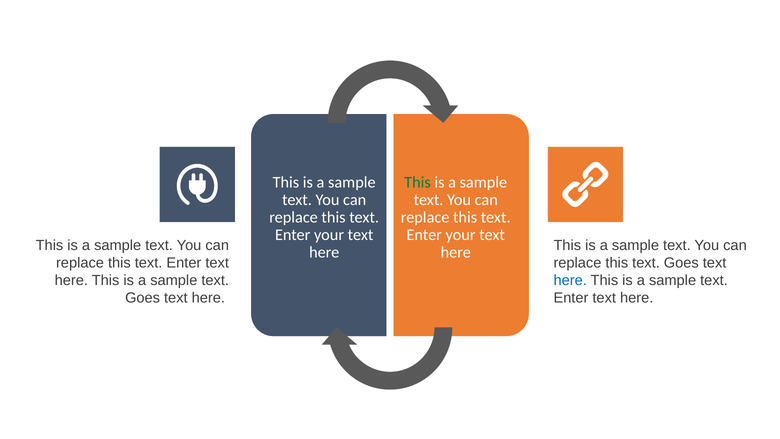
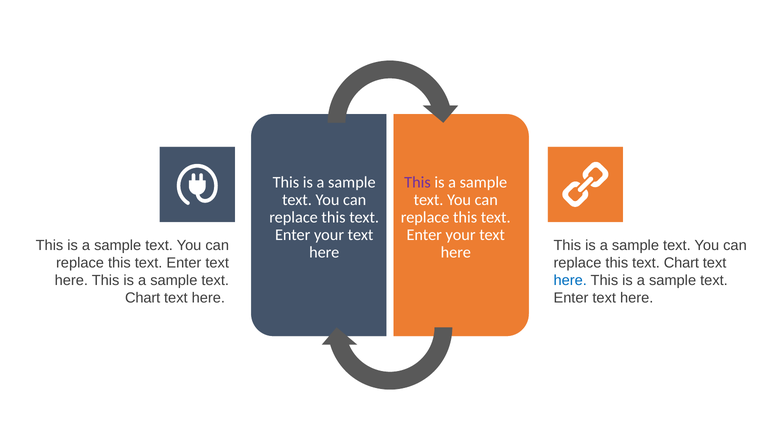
This at (417, 182) colour: green -> purple
this text Goes: Goes -> Chart
Goes at (143, 298): Goes -> Chart
